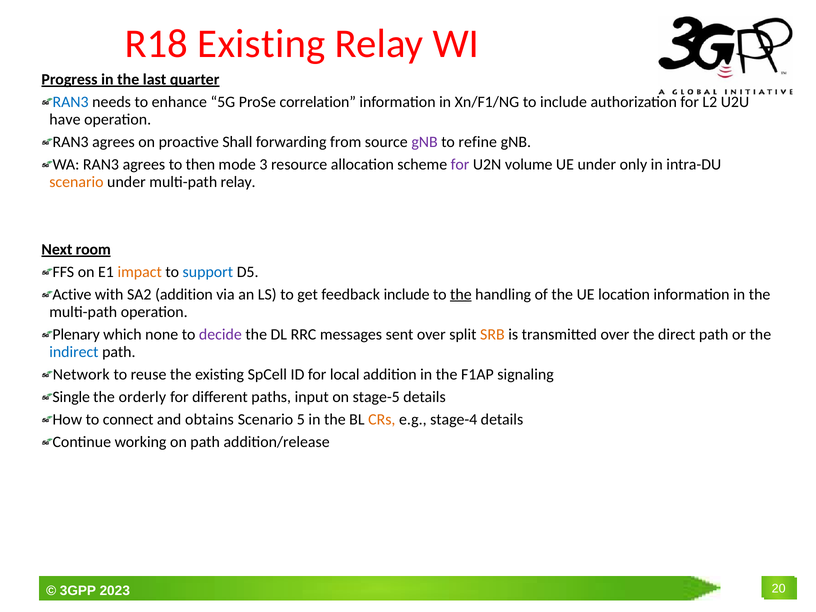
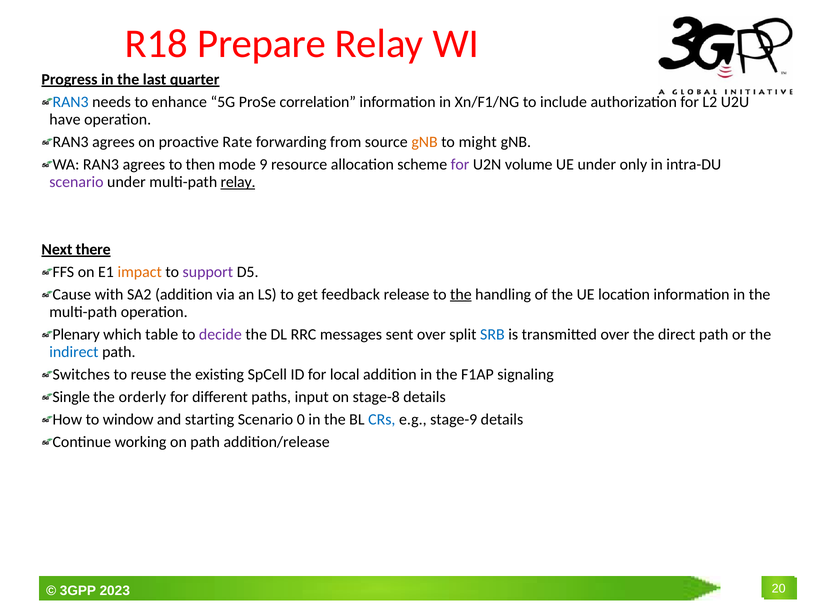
R18 Existing: Existing -> Prepare
Shall: Shall -> Rate
gNB at (425, 142) colour: purple -> orange
refine: refine -> might
3: 3 -> 9
scenario at (76, 182) colour: orange -> purple
relay at (238, 182) underline: none -> present
room: room -> there
support colour: blue -> purple
Active: Active -> Cause
feedback include: include -> release
none: none -> table
SRB colour: orange -> blue
Network: Network -> Switches
stage-5: stage-5 -> stage-8
connect: connect -> window
obtains: obtains -> starting
5: 5 -> 0
CRs colour: orange -> blue
stage-4: stage-4 -> stage-9
